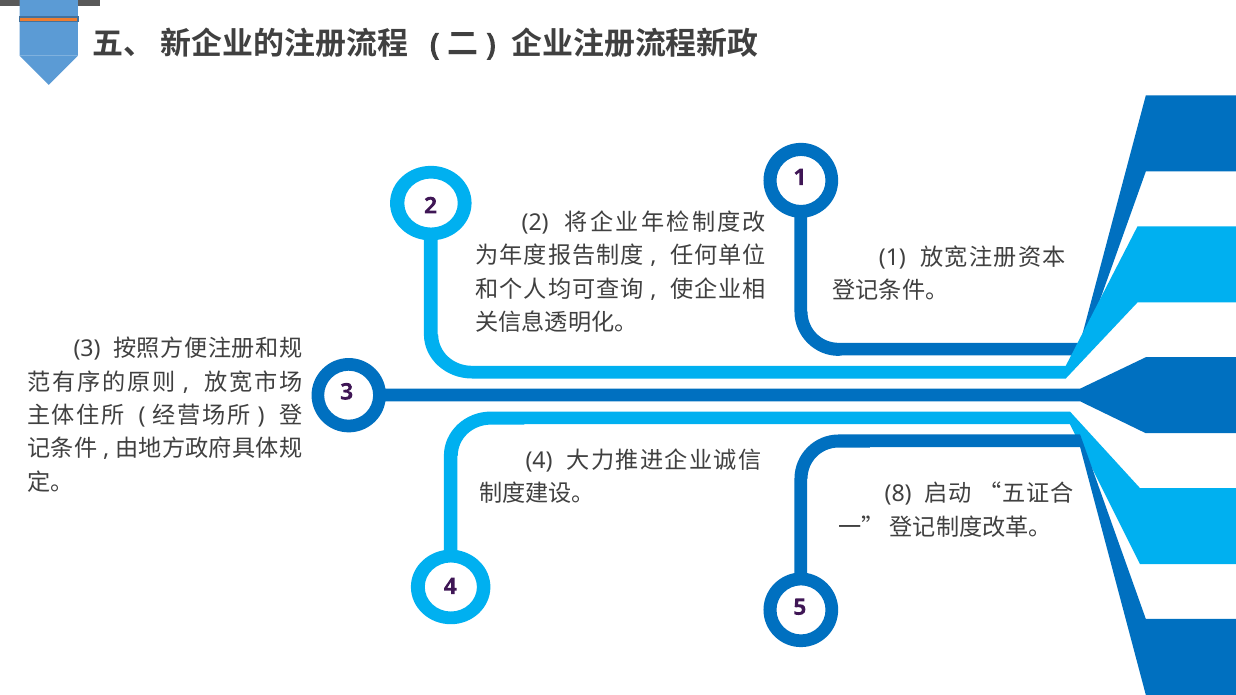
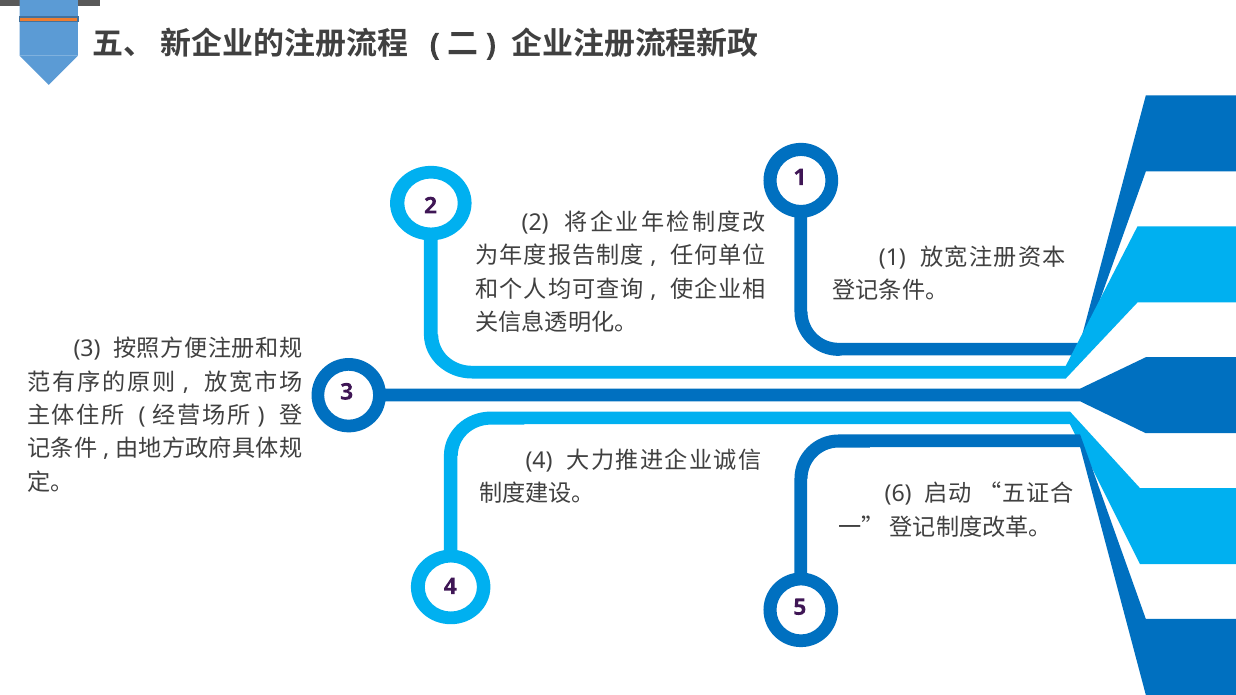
8: 8 -> 6
